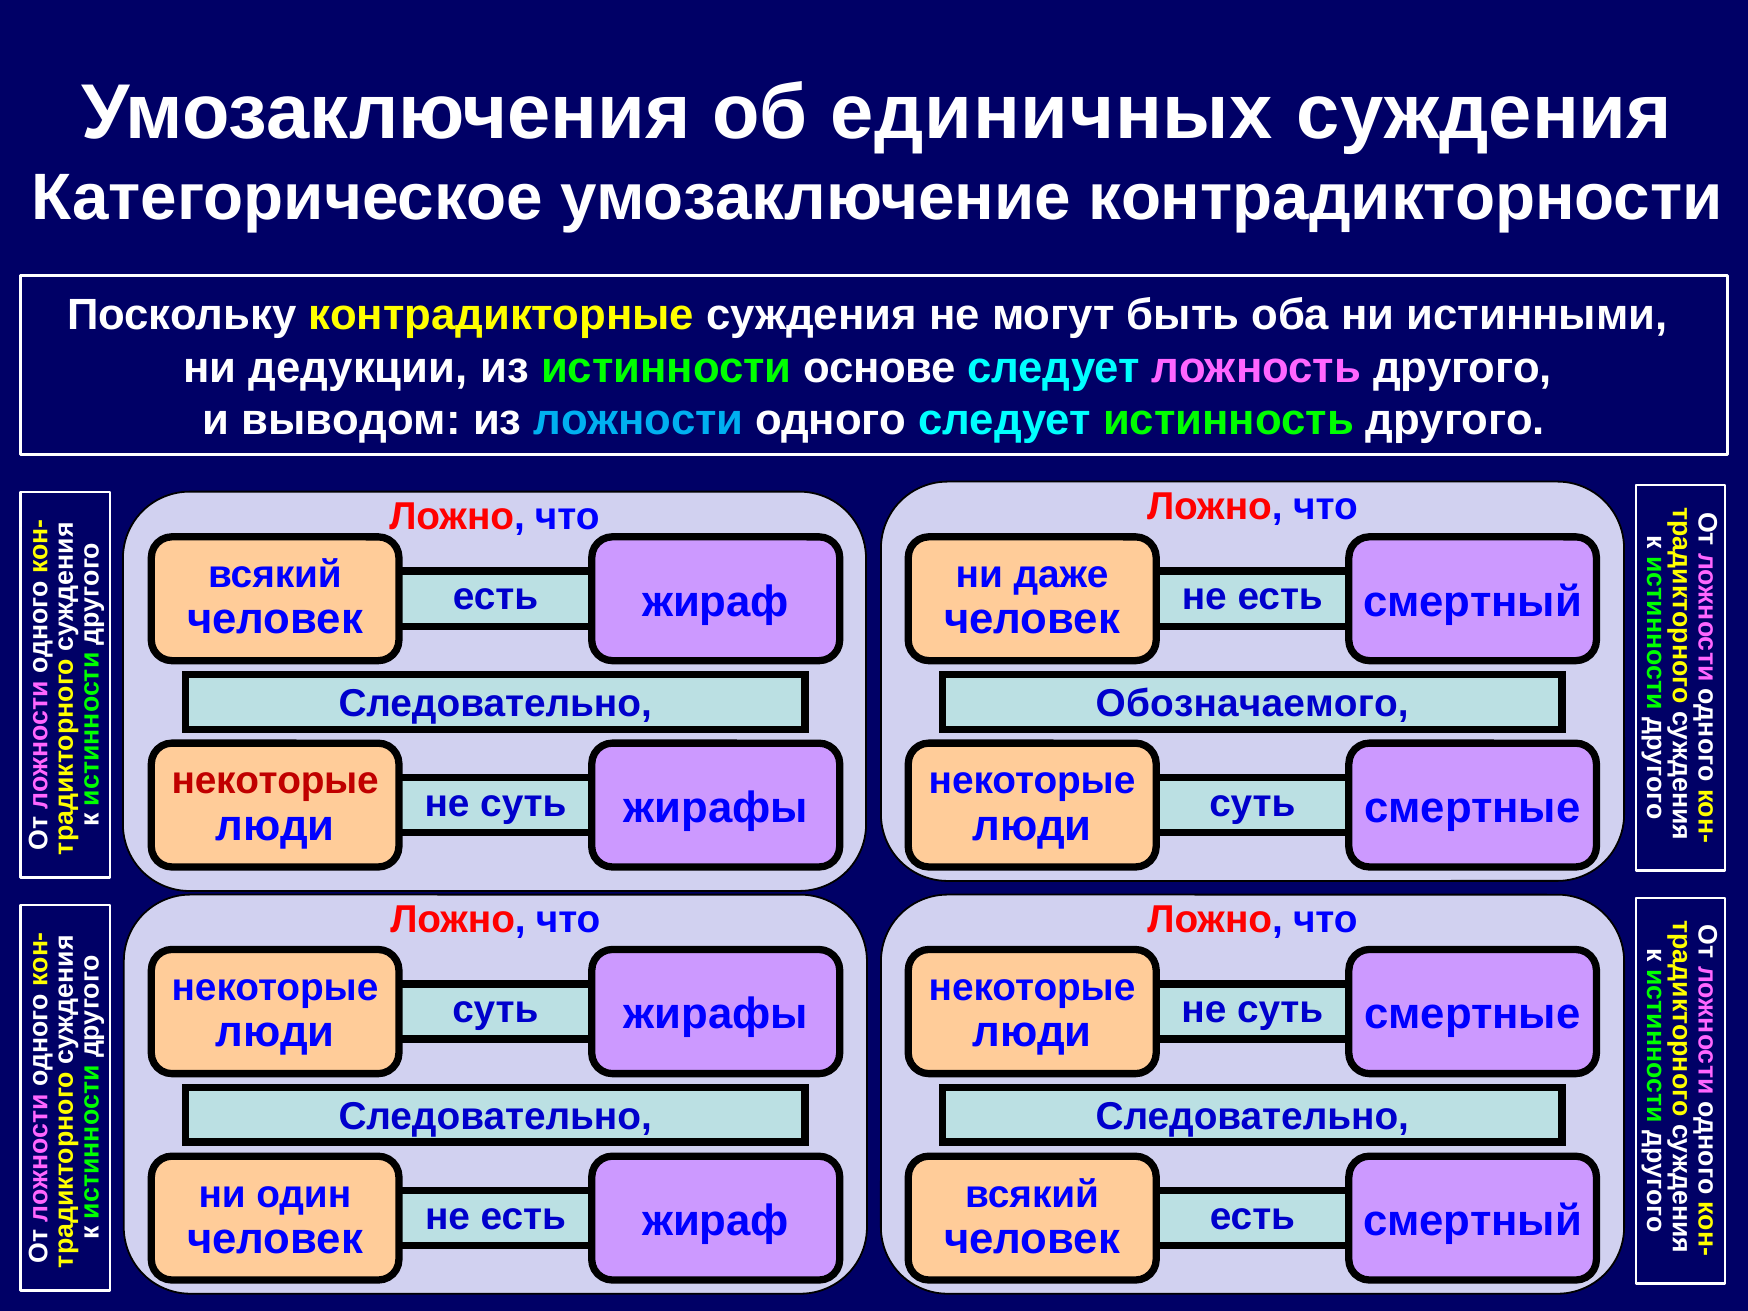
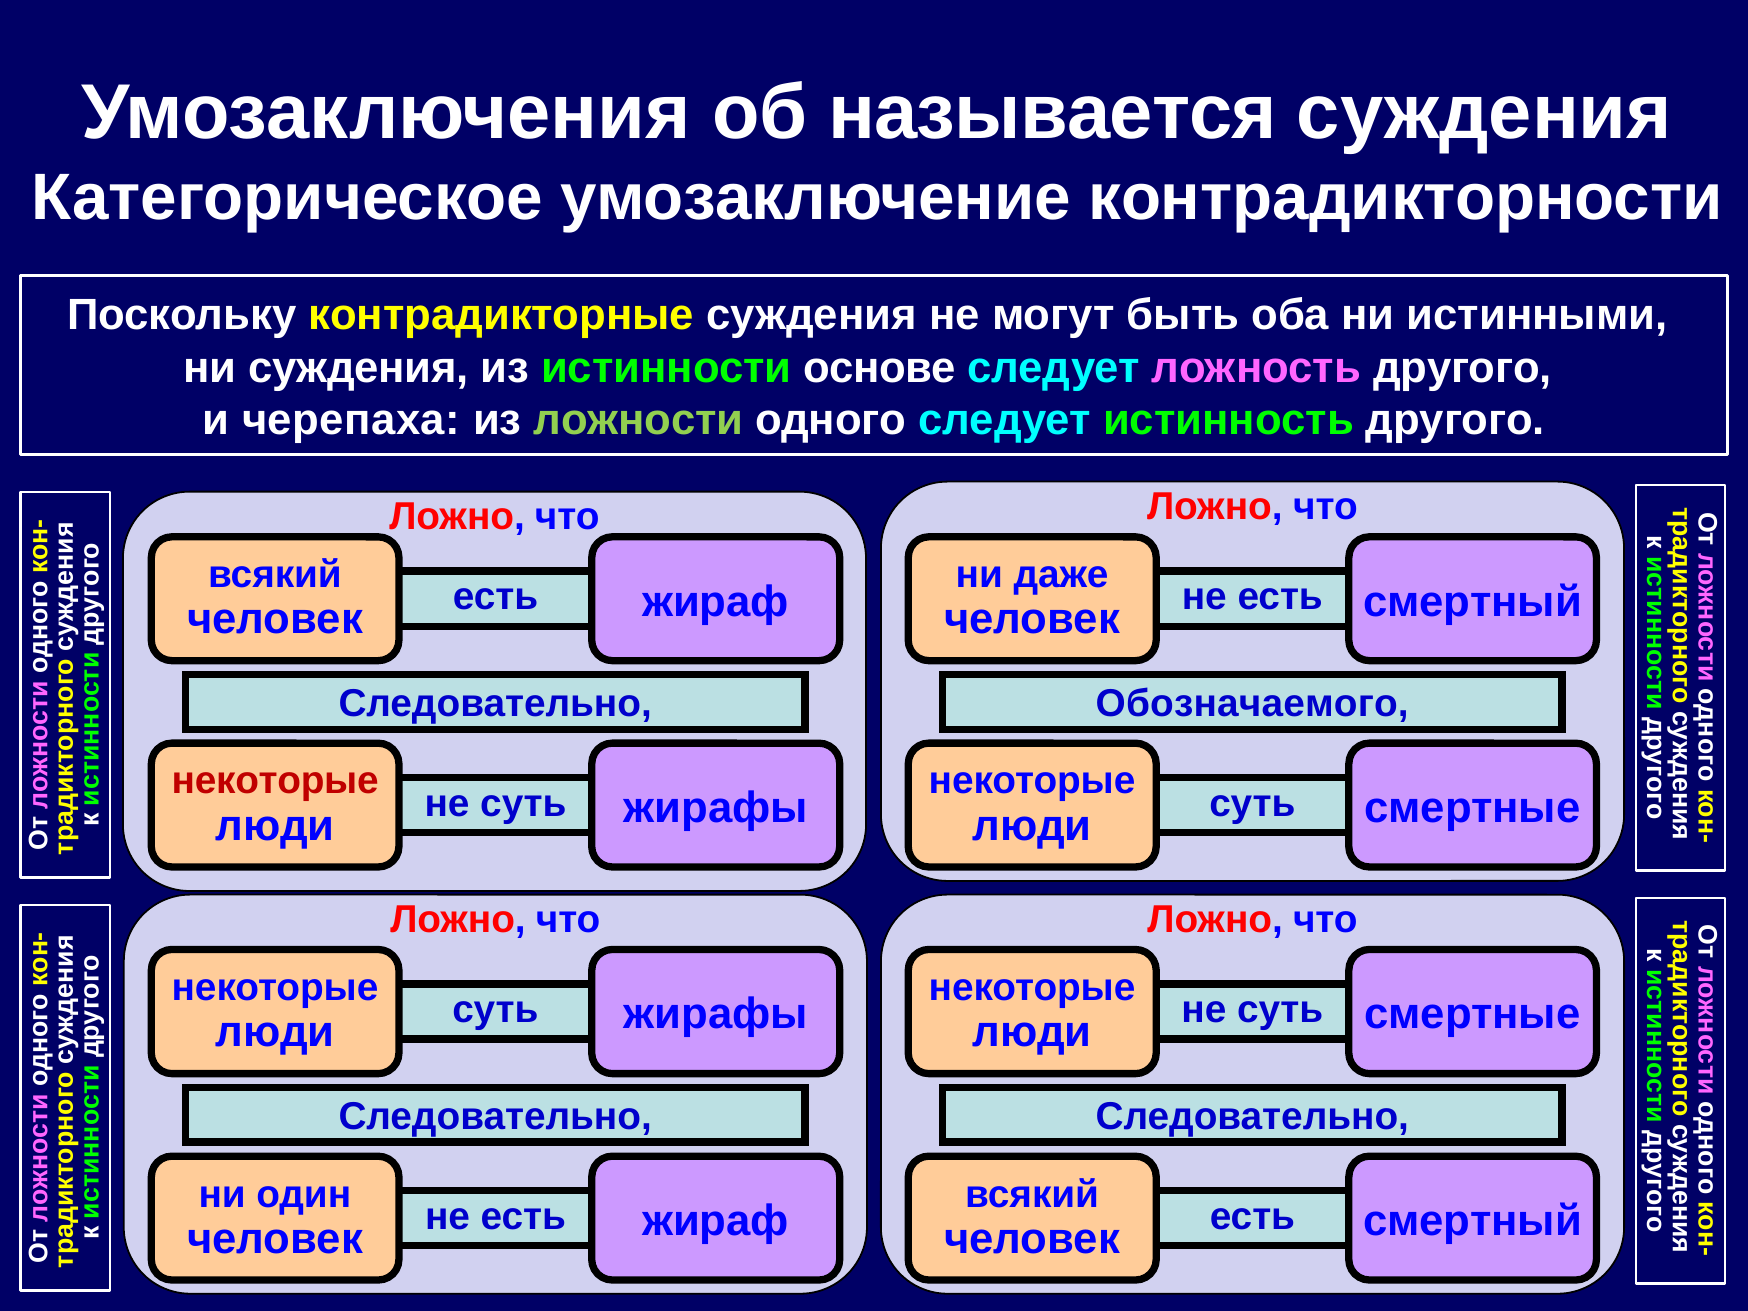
единичных: единичных -> называется
ни дедукции: дедукции -> суждения
выводом: выводом -> черепаха
ложности colour: light blue -> light green
